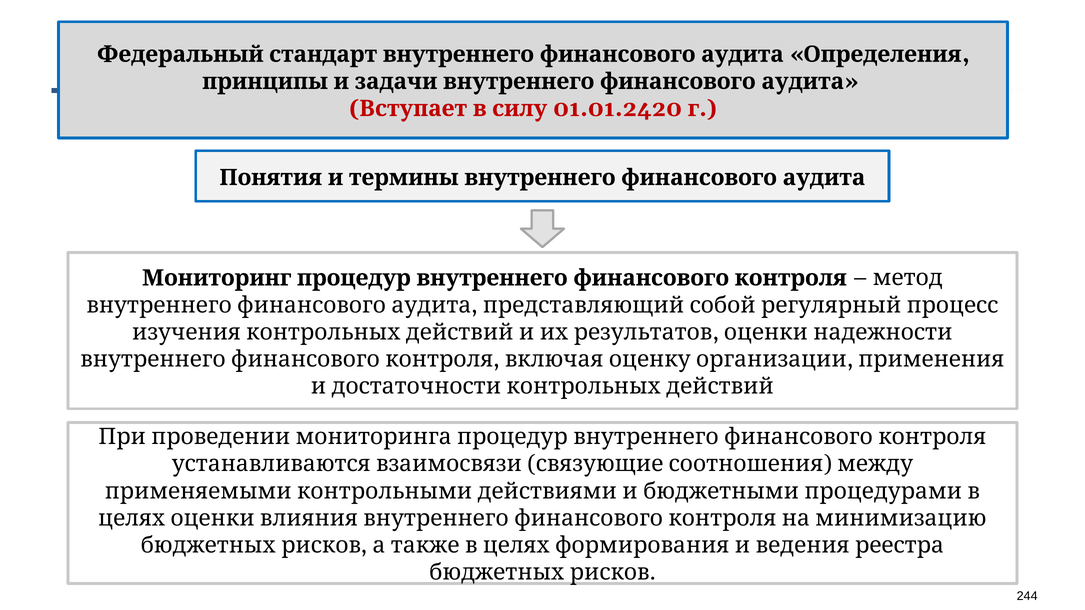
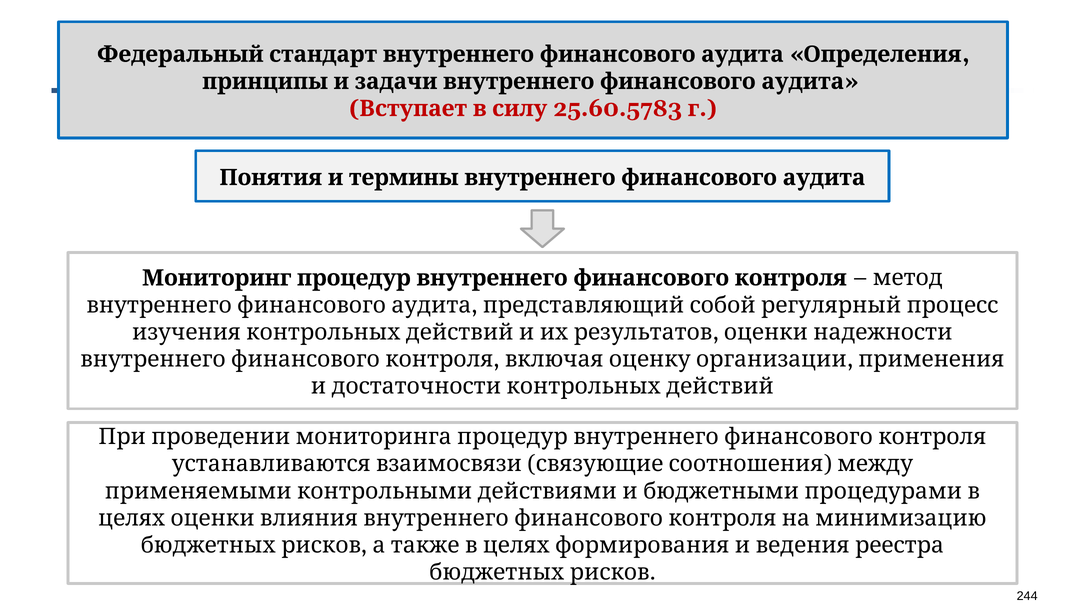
01.01.2420: 01.01.2420 -> 25.60.5783
